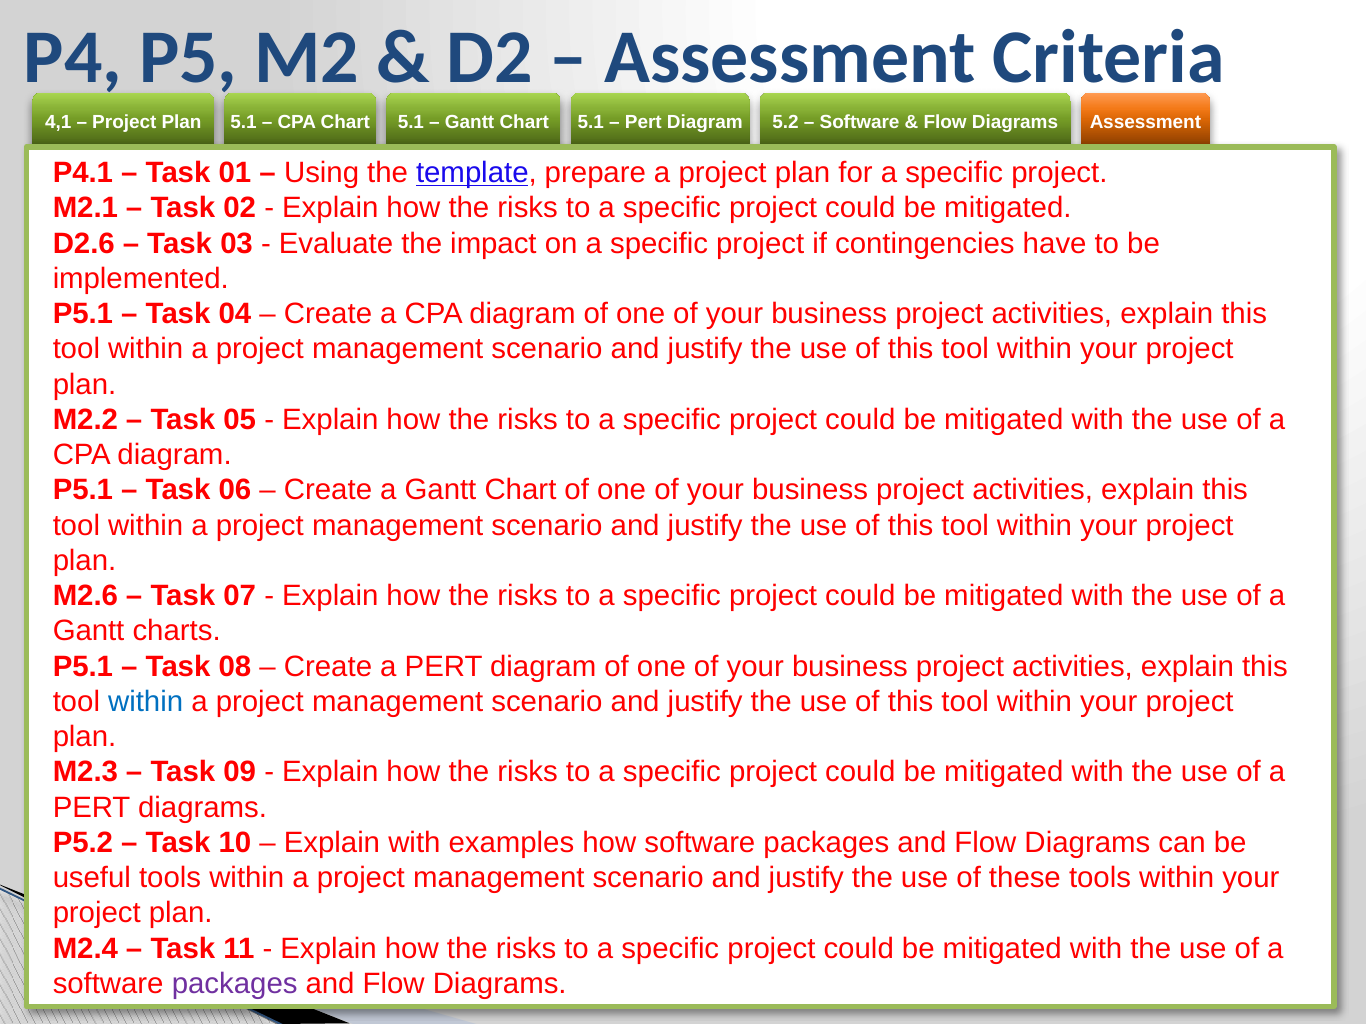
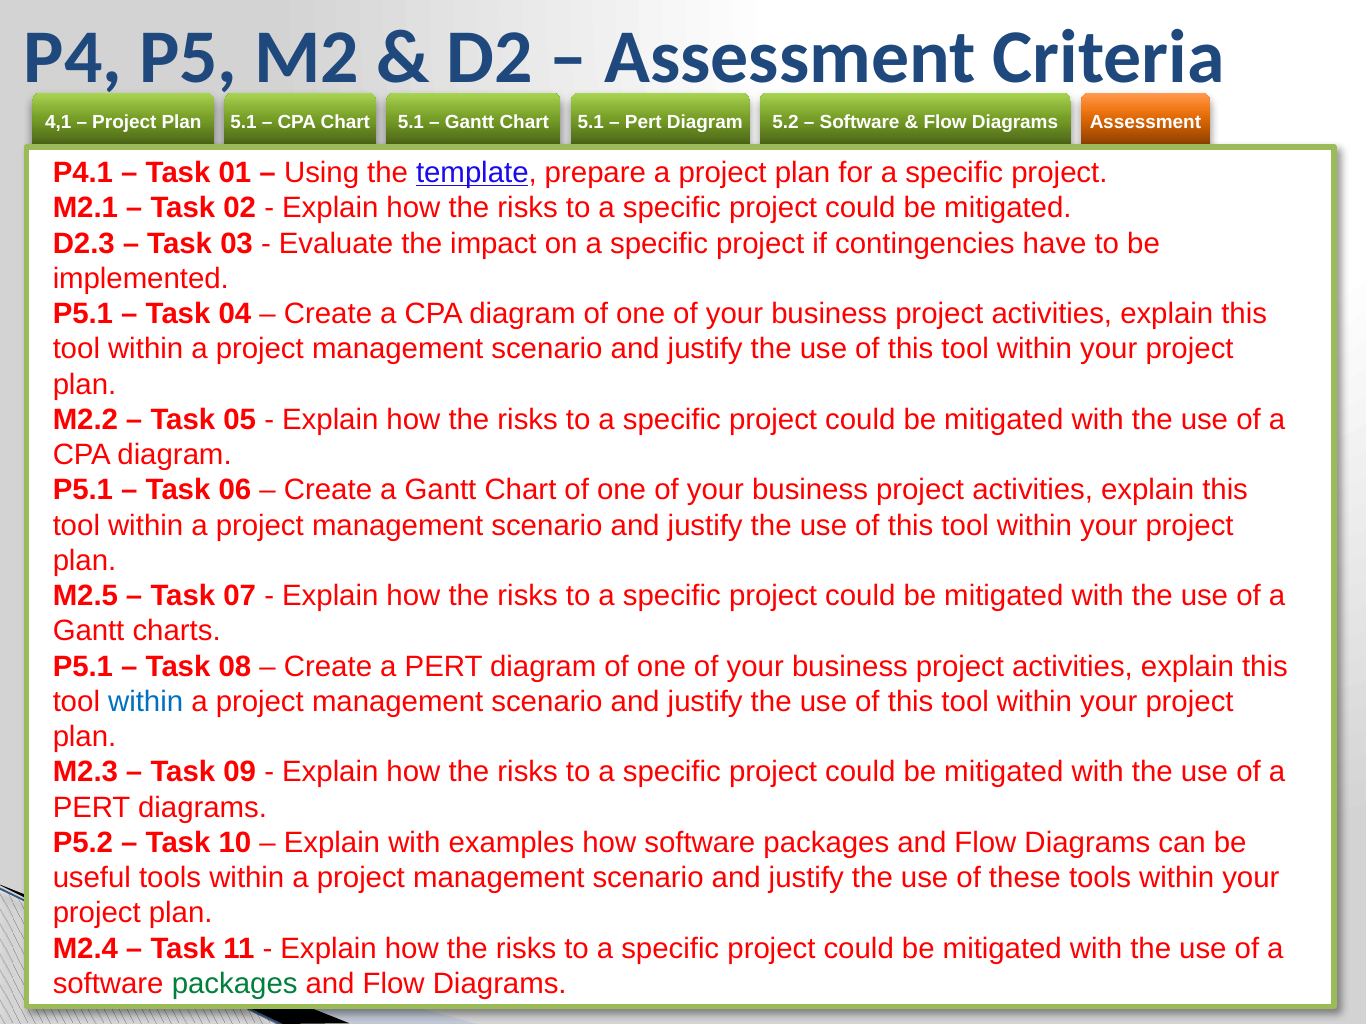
D2.6: D2.6 -> D2.3
M2.6: M2.6 -> M2.5
packages at (235, 984) colour: purple -> green
